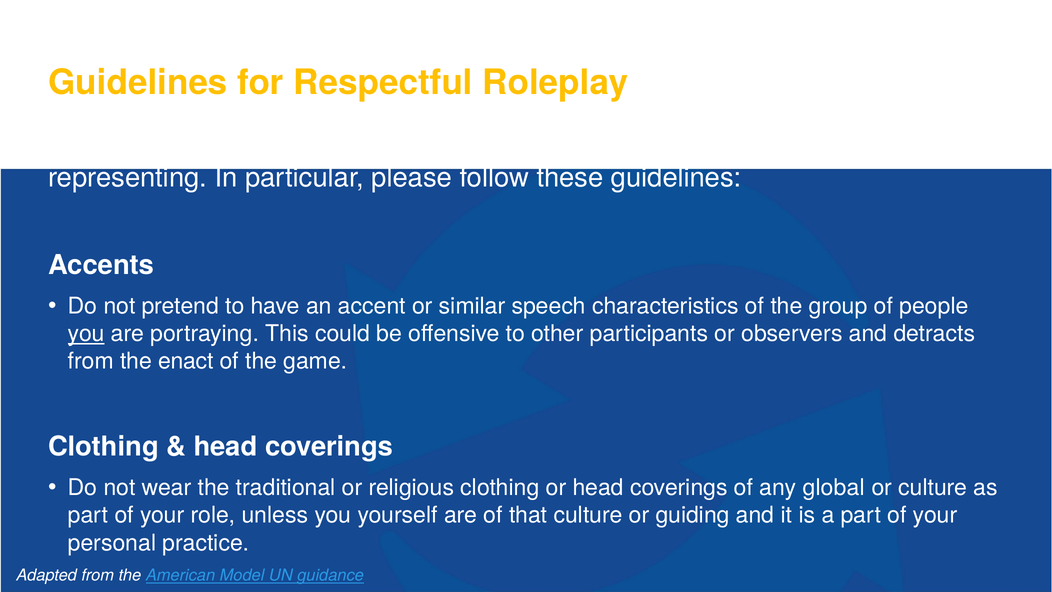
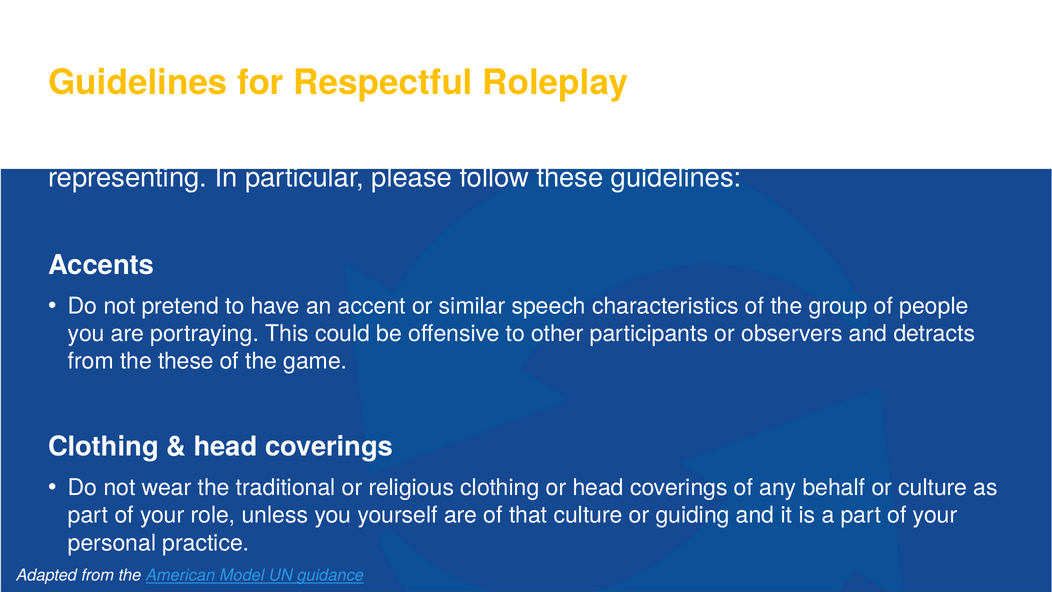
you at (86, 334) underline: present -> none
the enact: enact -> these
global: global -> behalf
